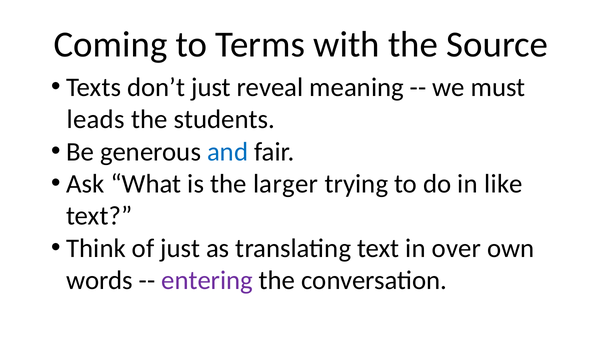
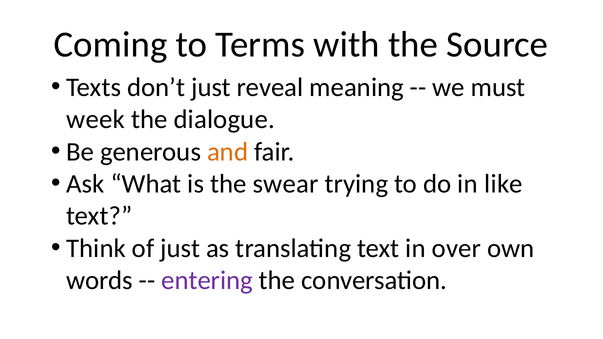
leads: leads -> week
students: students -> dialogue
and colour: blue -> orange
larger: larger -> swear
